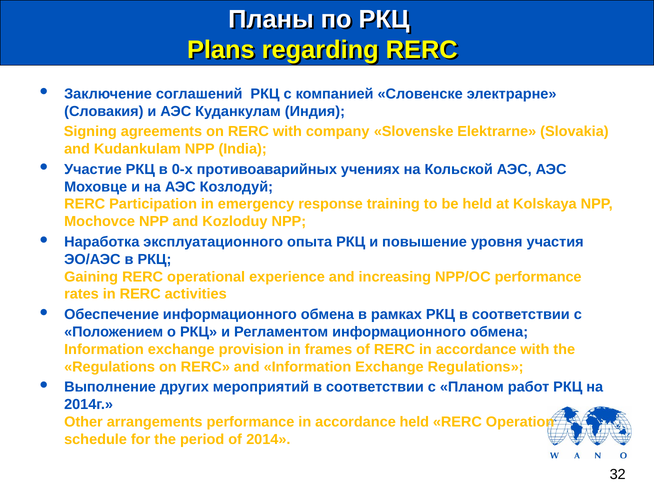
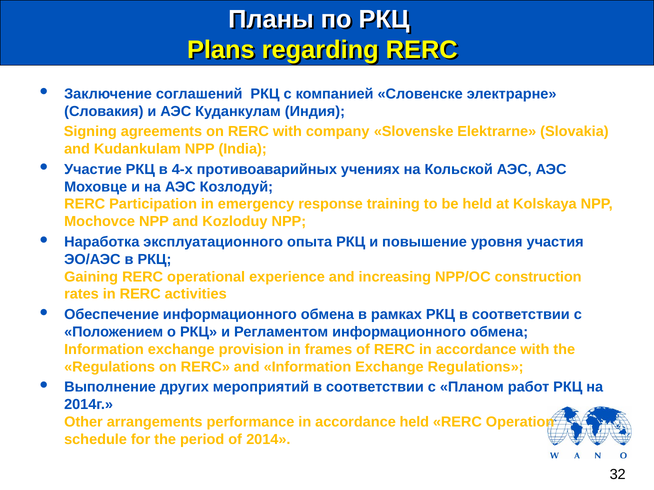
0-х: 0-х -> 4-х
NPP/OC performance: performance -> construction
